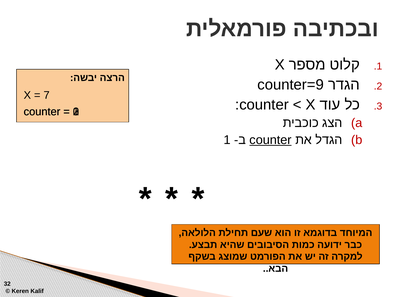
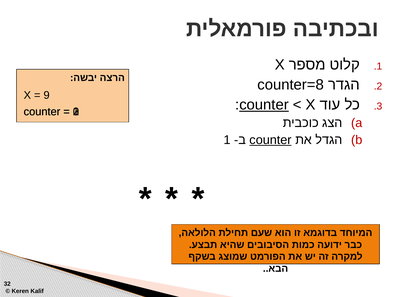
counter=9: counter=9 -> counter=8
7: 7 -> 9
counter at (264, 105) underline: none -> present
